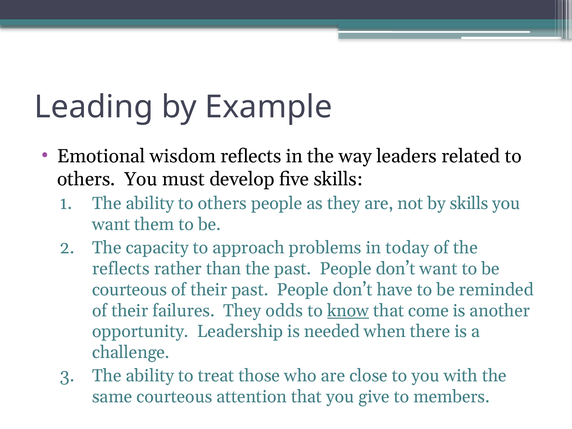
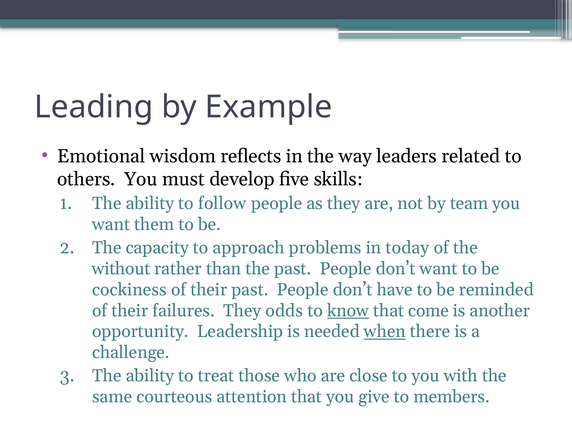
ability to others: others -> follow
by skills: skills -> team
reflects at (121, 269): reflects -> without
courteous at (130, 290): courteous -> cockiness
when underline: none -> present
